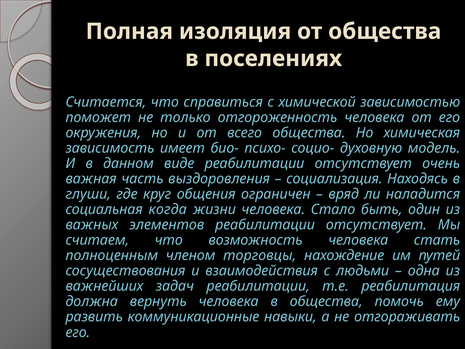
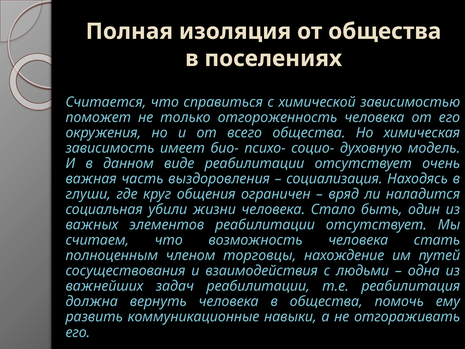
когда: когда -> убили
